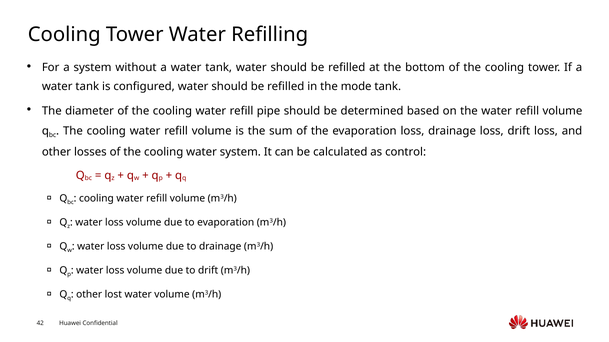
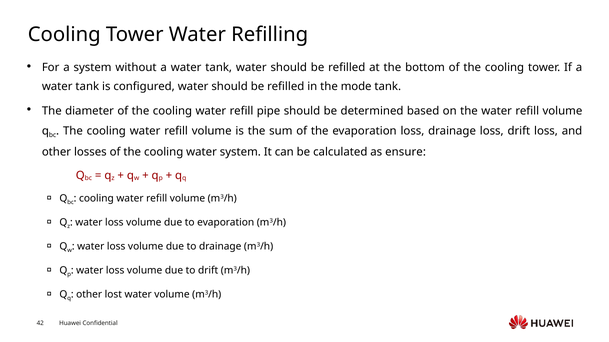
control: control -> ensure
